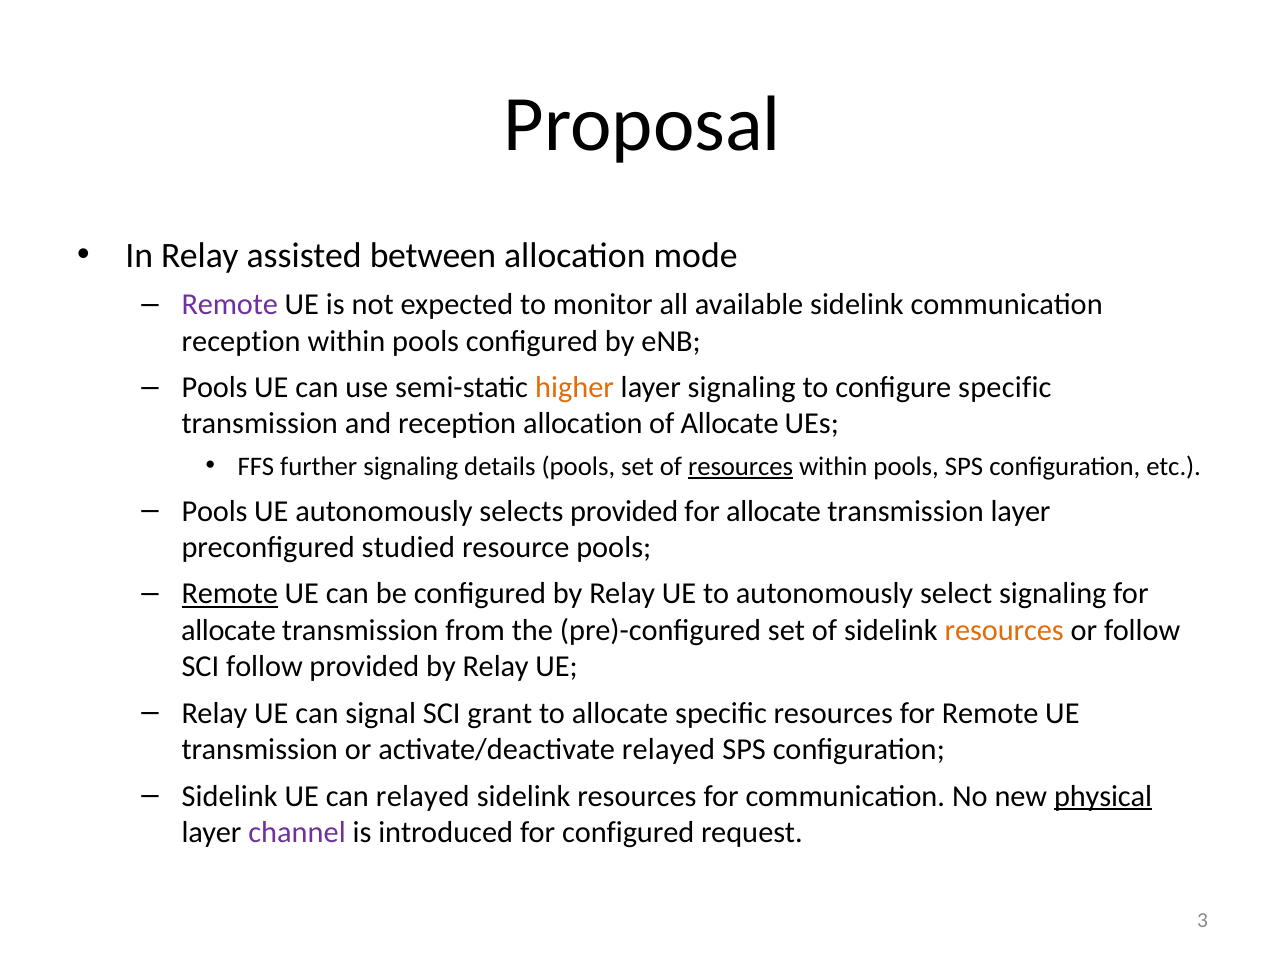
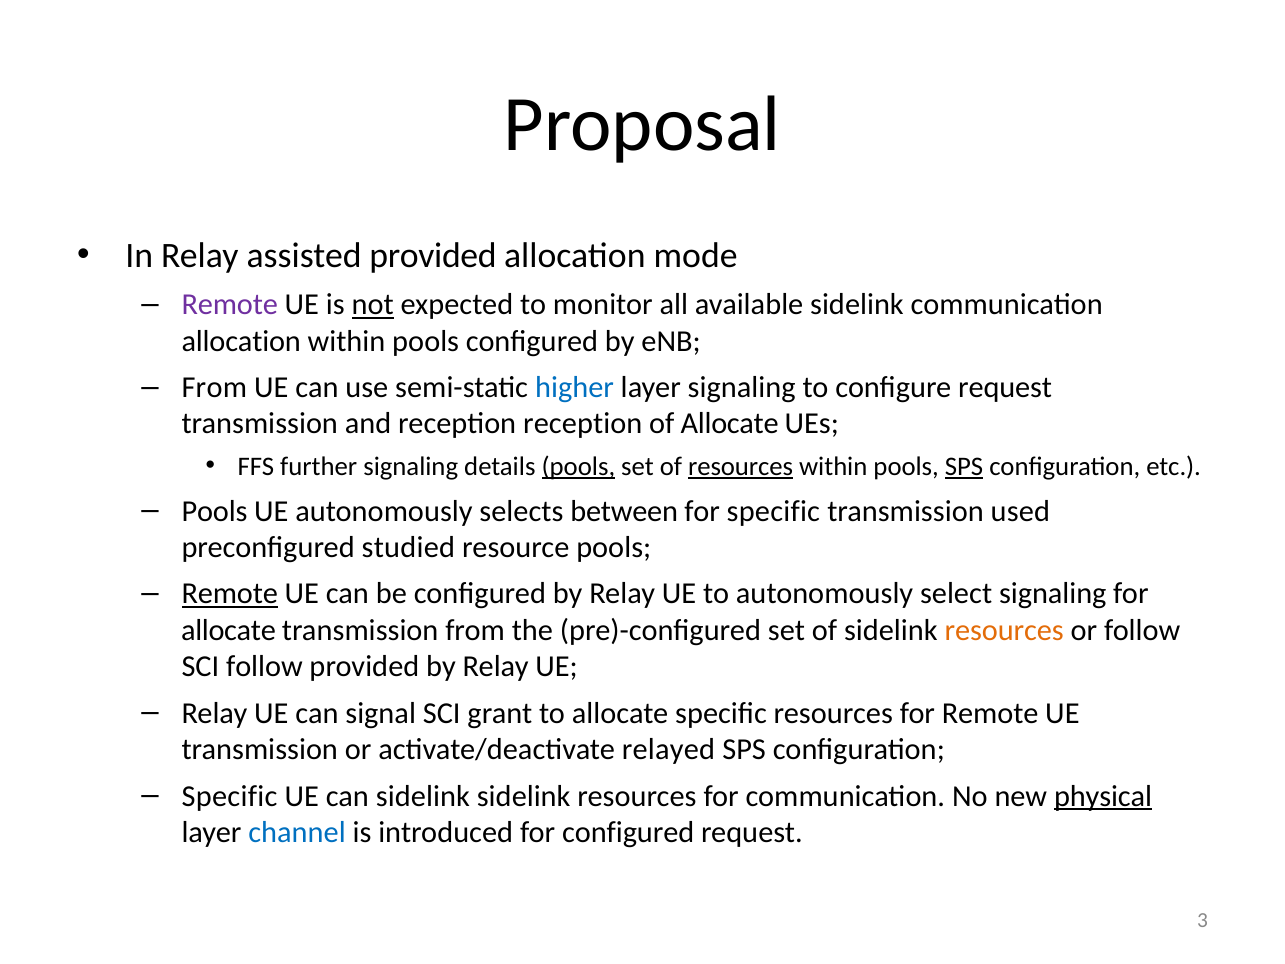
assisted between: between -> provided
not underline: none -> present
reception at (241, 341): reception -> allocation
Pools at (214, 387): Pools -> From
higher colour: orange -> blue
configure specific: specific -> request
reception allocation: allocation -> reception
pools at (578, 466) underline: none -> present
SPS at (964, 466) underline: none -> present
selects provided: provided -> between
allocate at (774, 511): allocate -> specific
transmission layer: layer -> used
Sidelink at (230, 796): Sidelink -> Specific
can relayed: relayed -> sidelink
channel colour: purple -> blue
